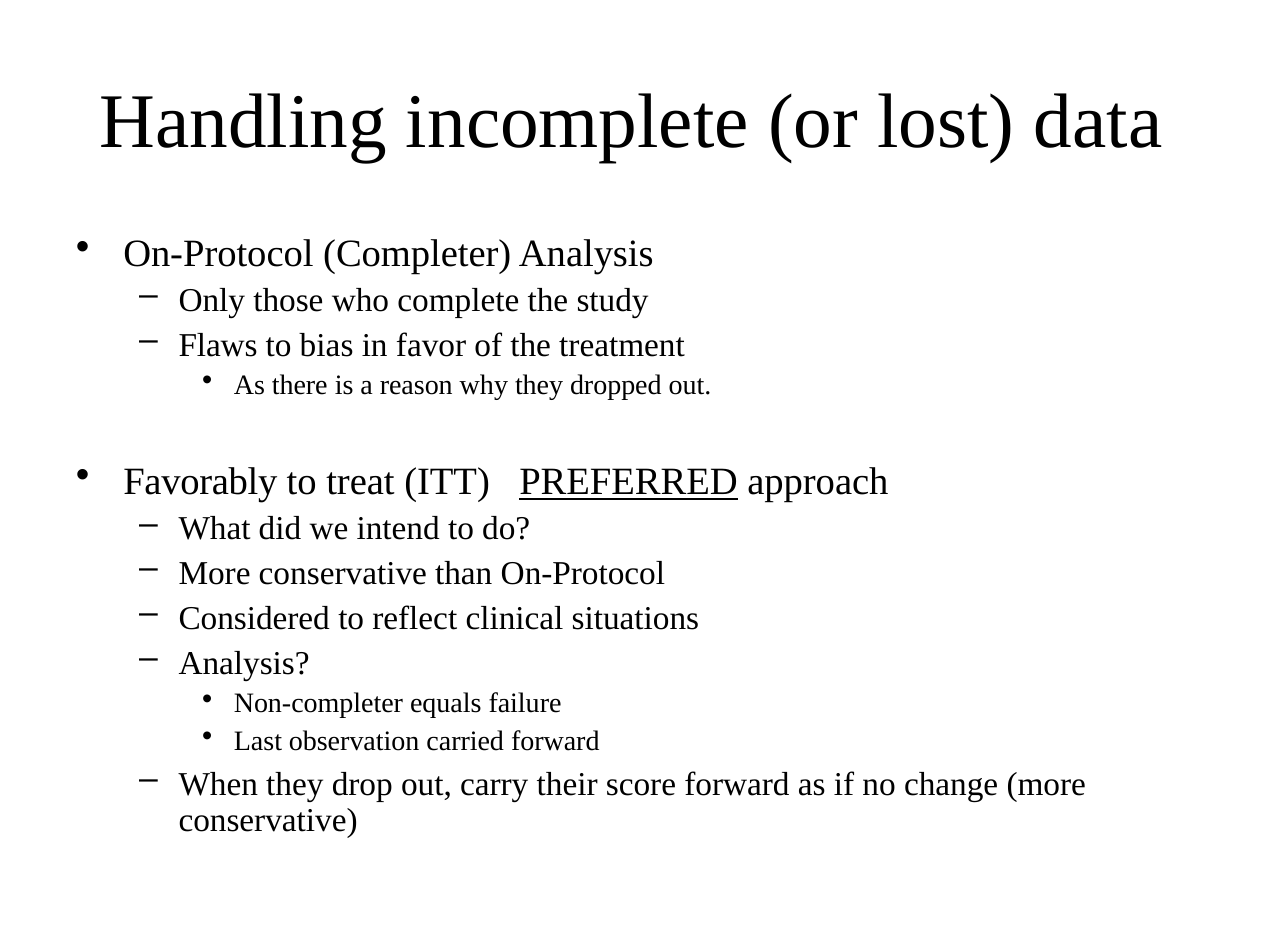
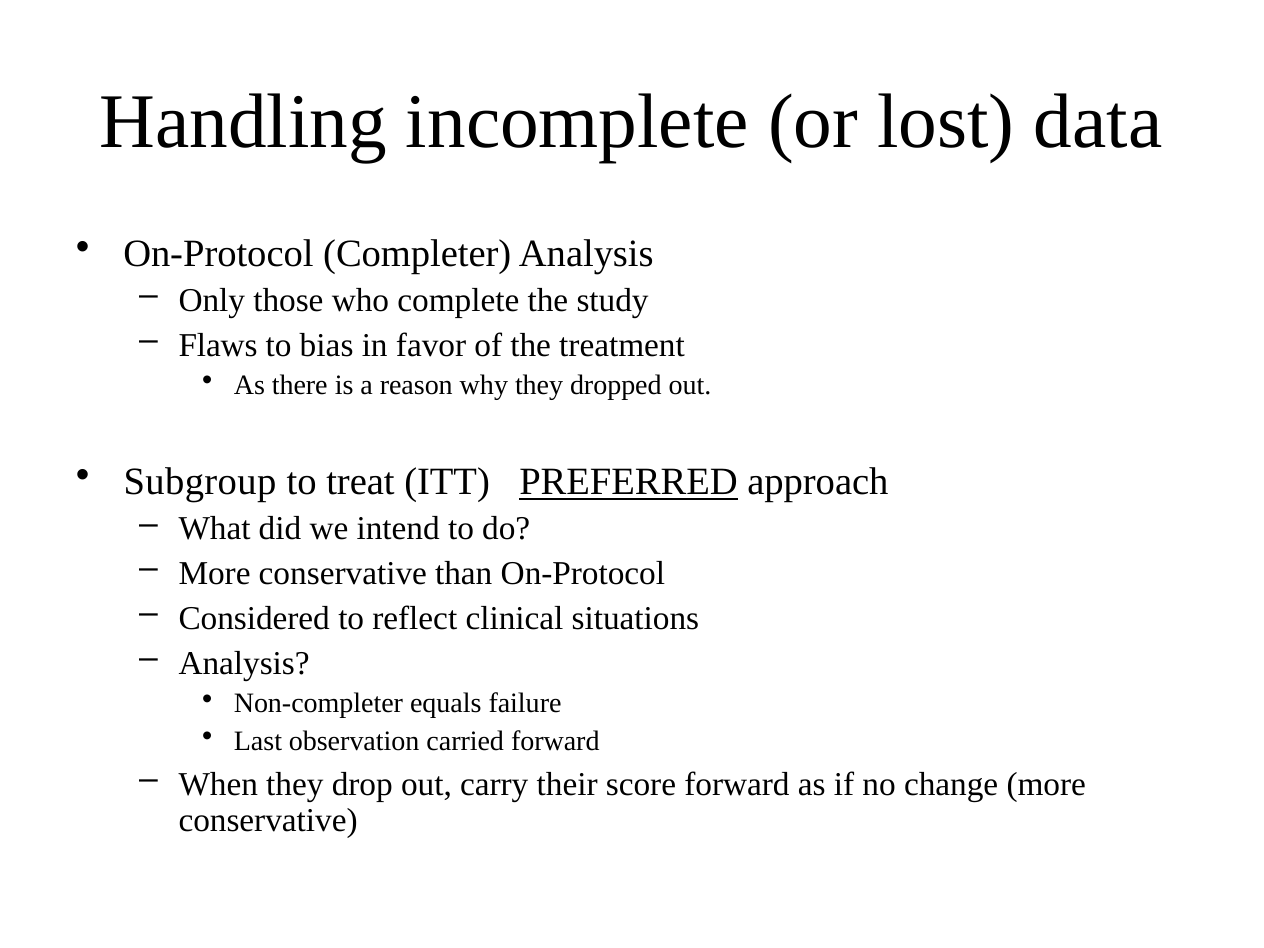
Favorably: Favorably -> Subgroup
